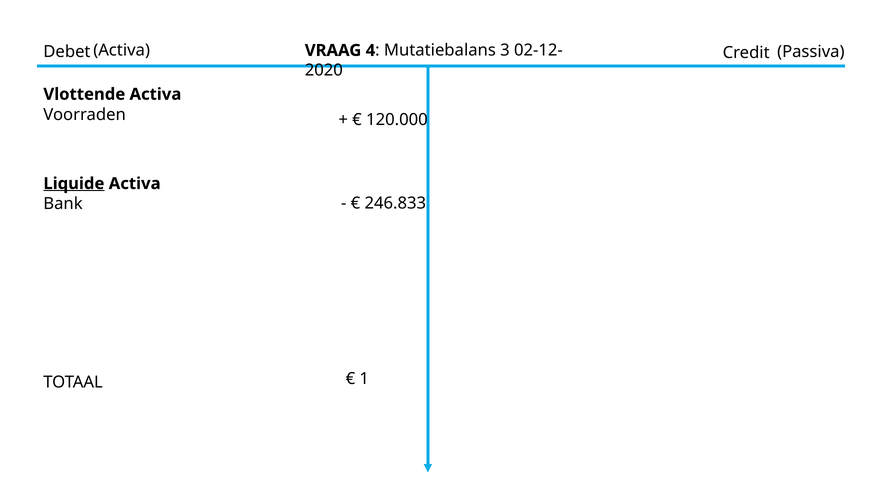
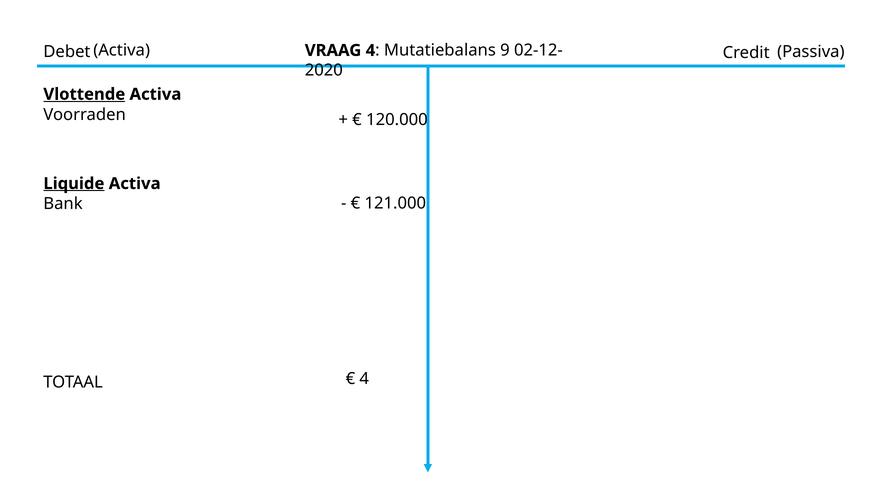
3: 3 -> 9
Vlottende underline: none -> present
246.833: 246.833 -> 121.000
1 at (364, 379): 1 -> 4
